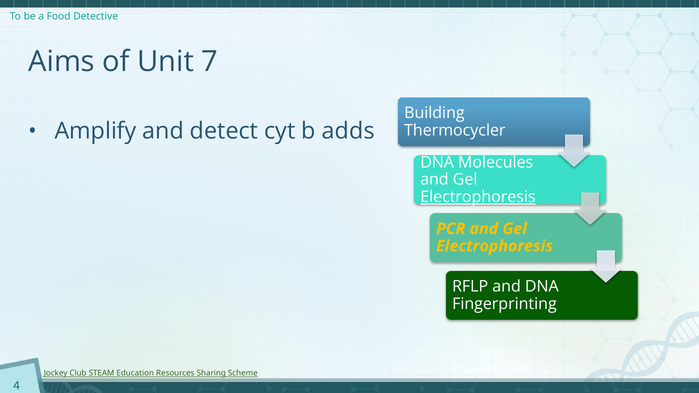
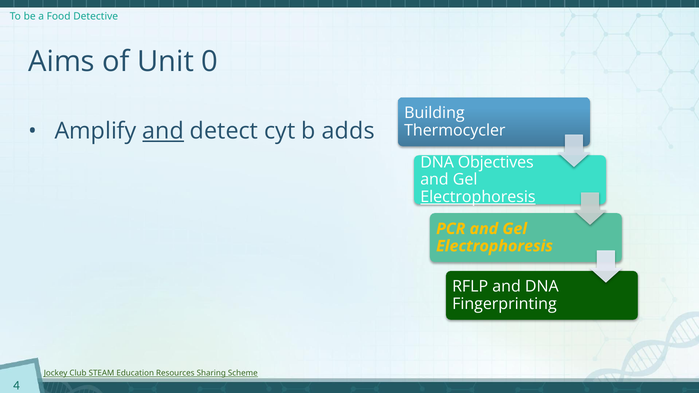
7: 7 -> 0
and at (163, 131) underline: none -> present
Molecules: Molecules -> Objectives
